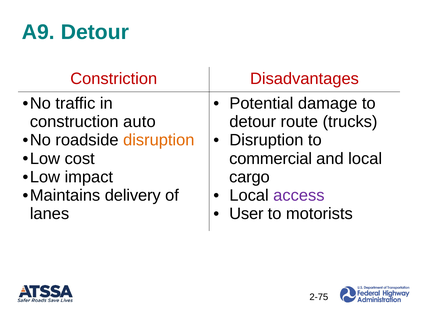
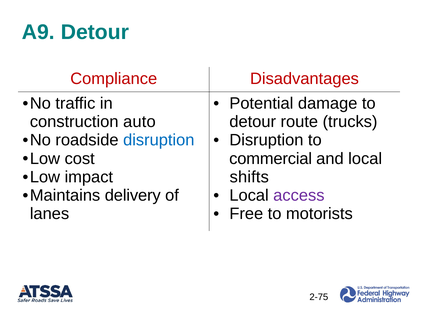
Constriction: Constriction -> Compliance
disruption at (159, 140) colour: orange -> blue
cargo: cargo -> shifts
User: User -> Free
